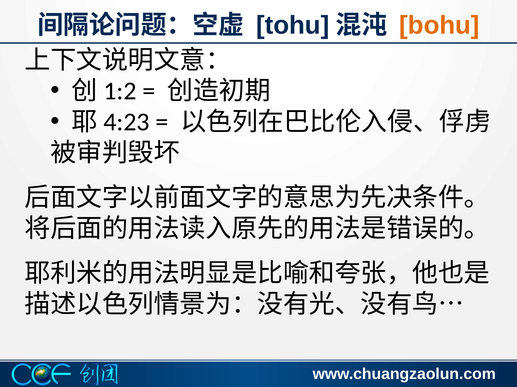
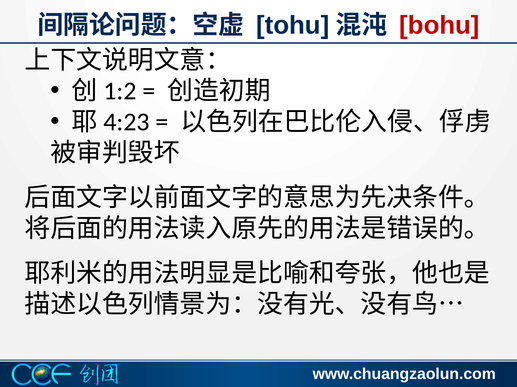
bohu colour: orange -> red
